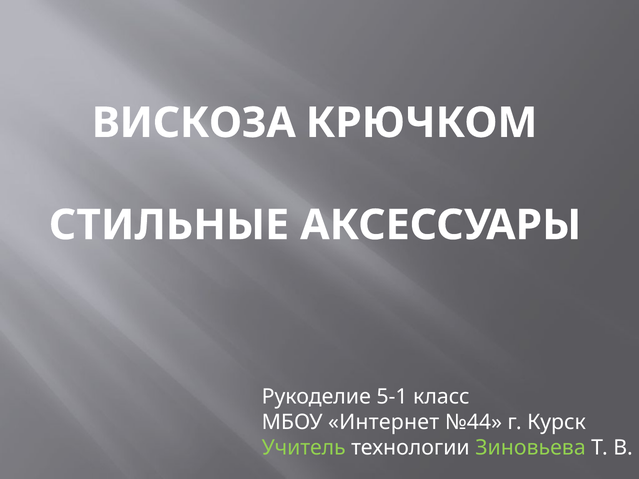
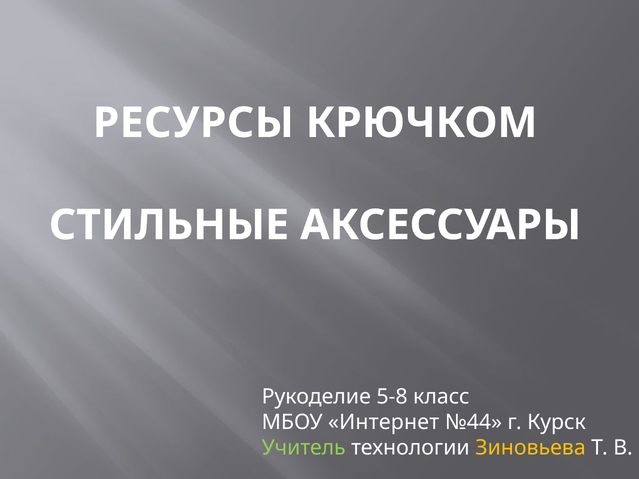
ВИСКОЗА: ВИСКОЗА -> РЕСУРСЫ
5-1: 5-1 -> 5-8
Зиновьева colour: light green -> yellow
